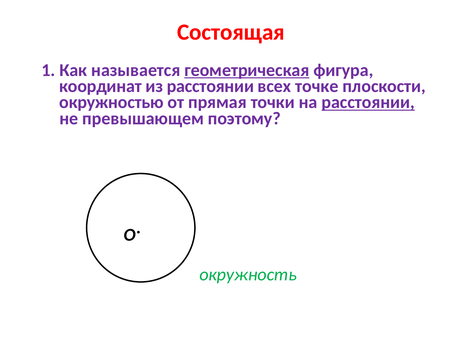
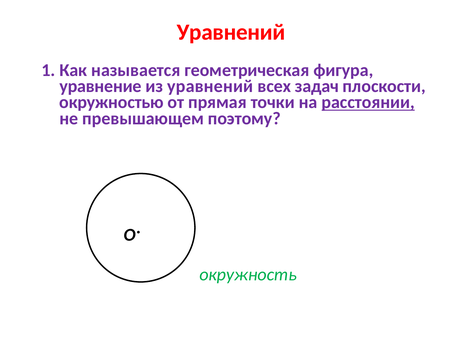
Состоящая at (231, 32): Состоящая -> Уравнений
геометрическая underline: present -> none
координат: координат -> уравнение
из расстоянии: расстоянии -> уравнений
точке: точке -> задач
